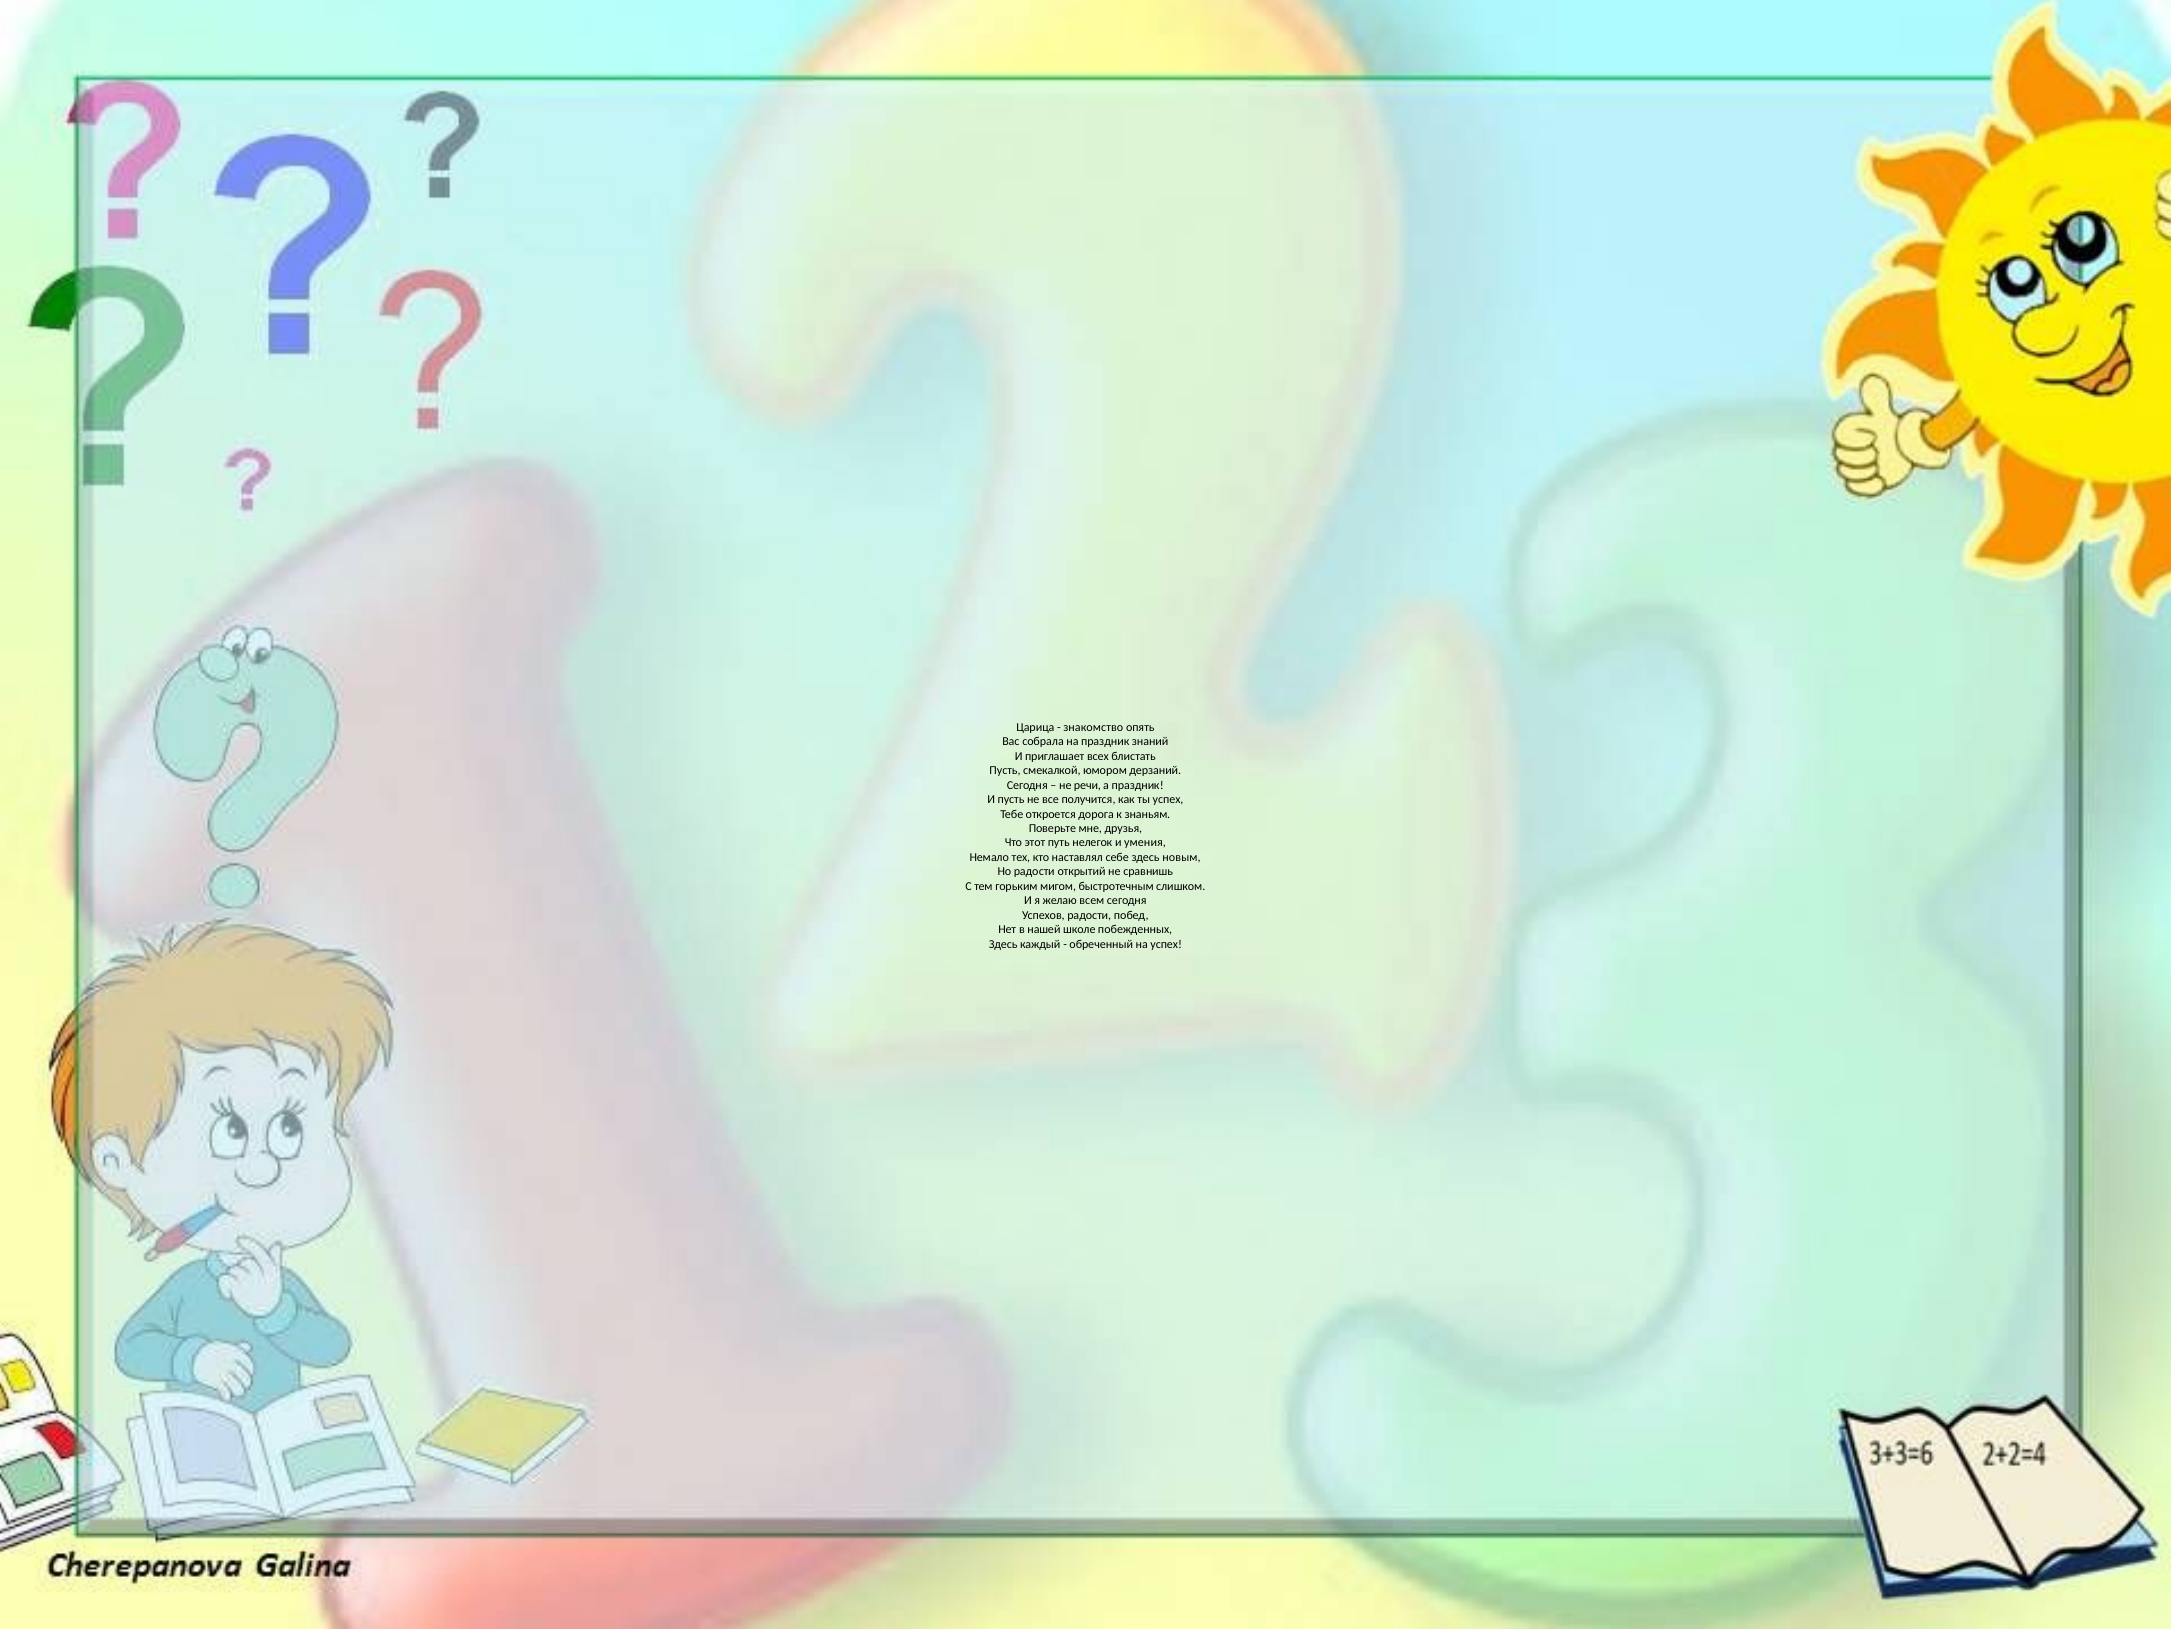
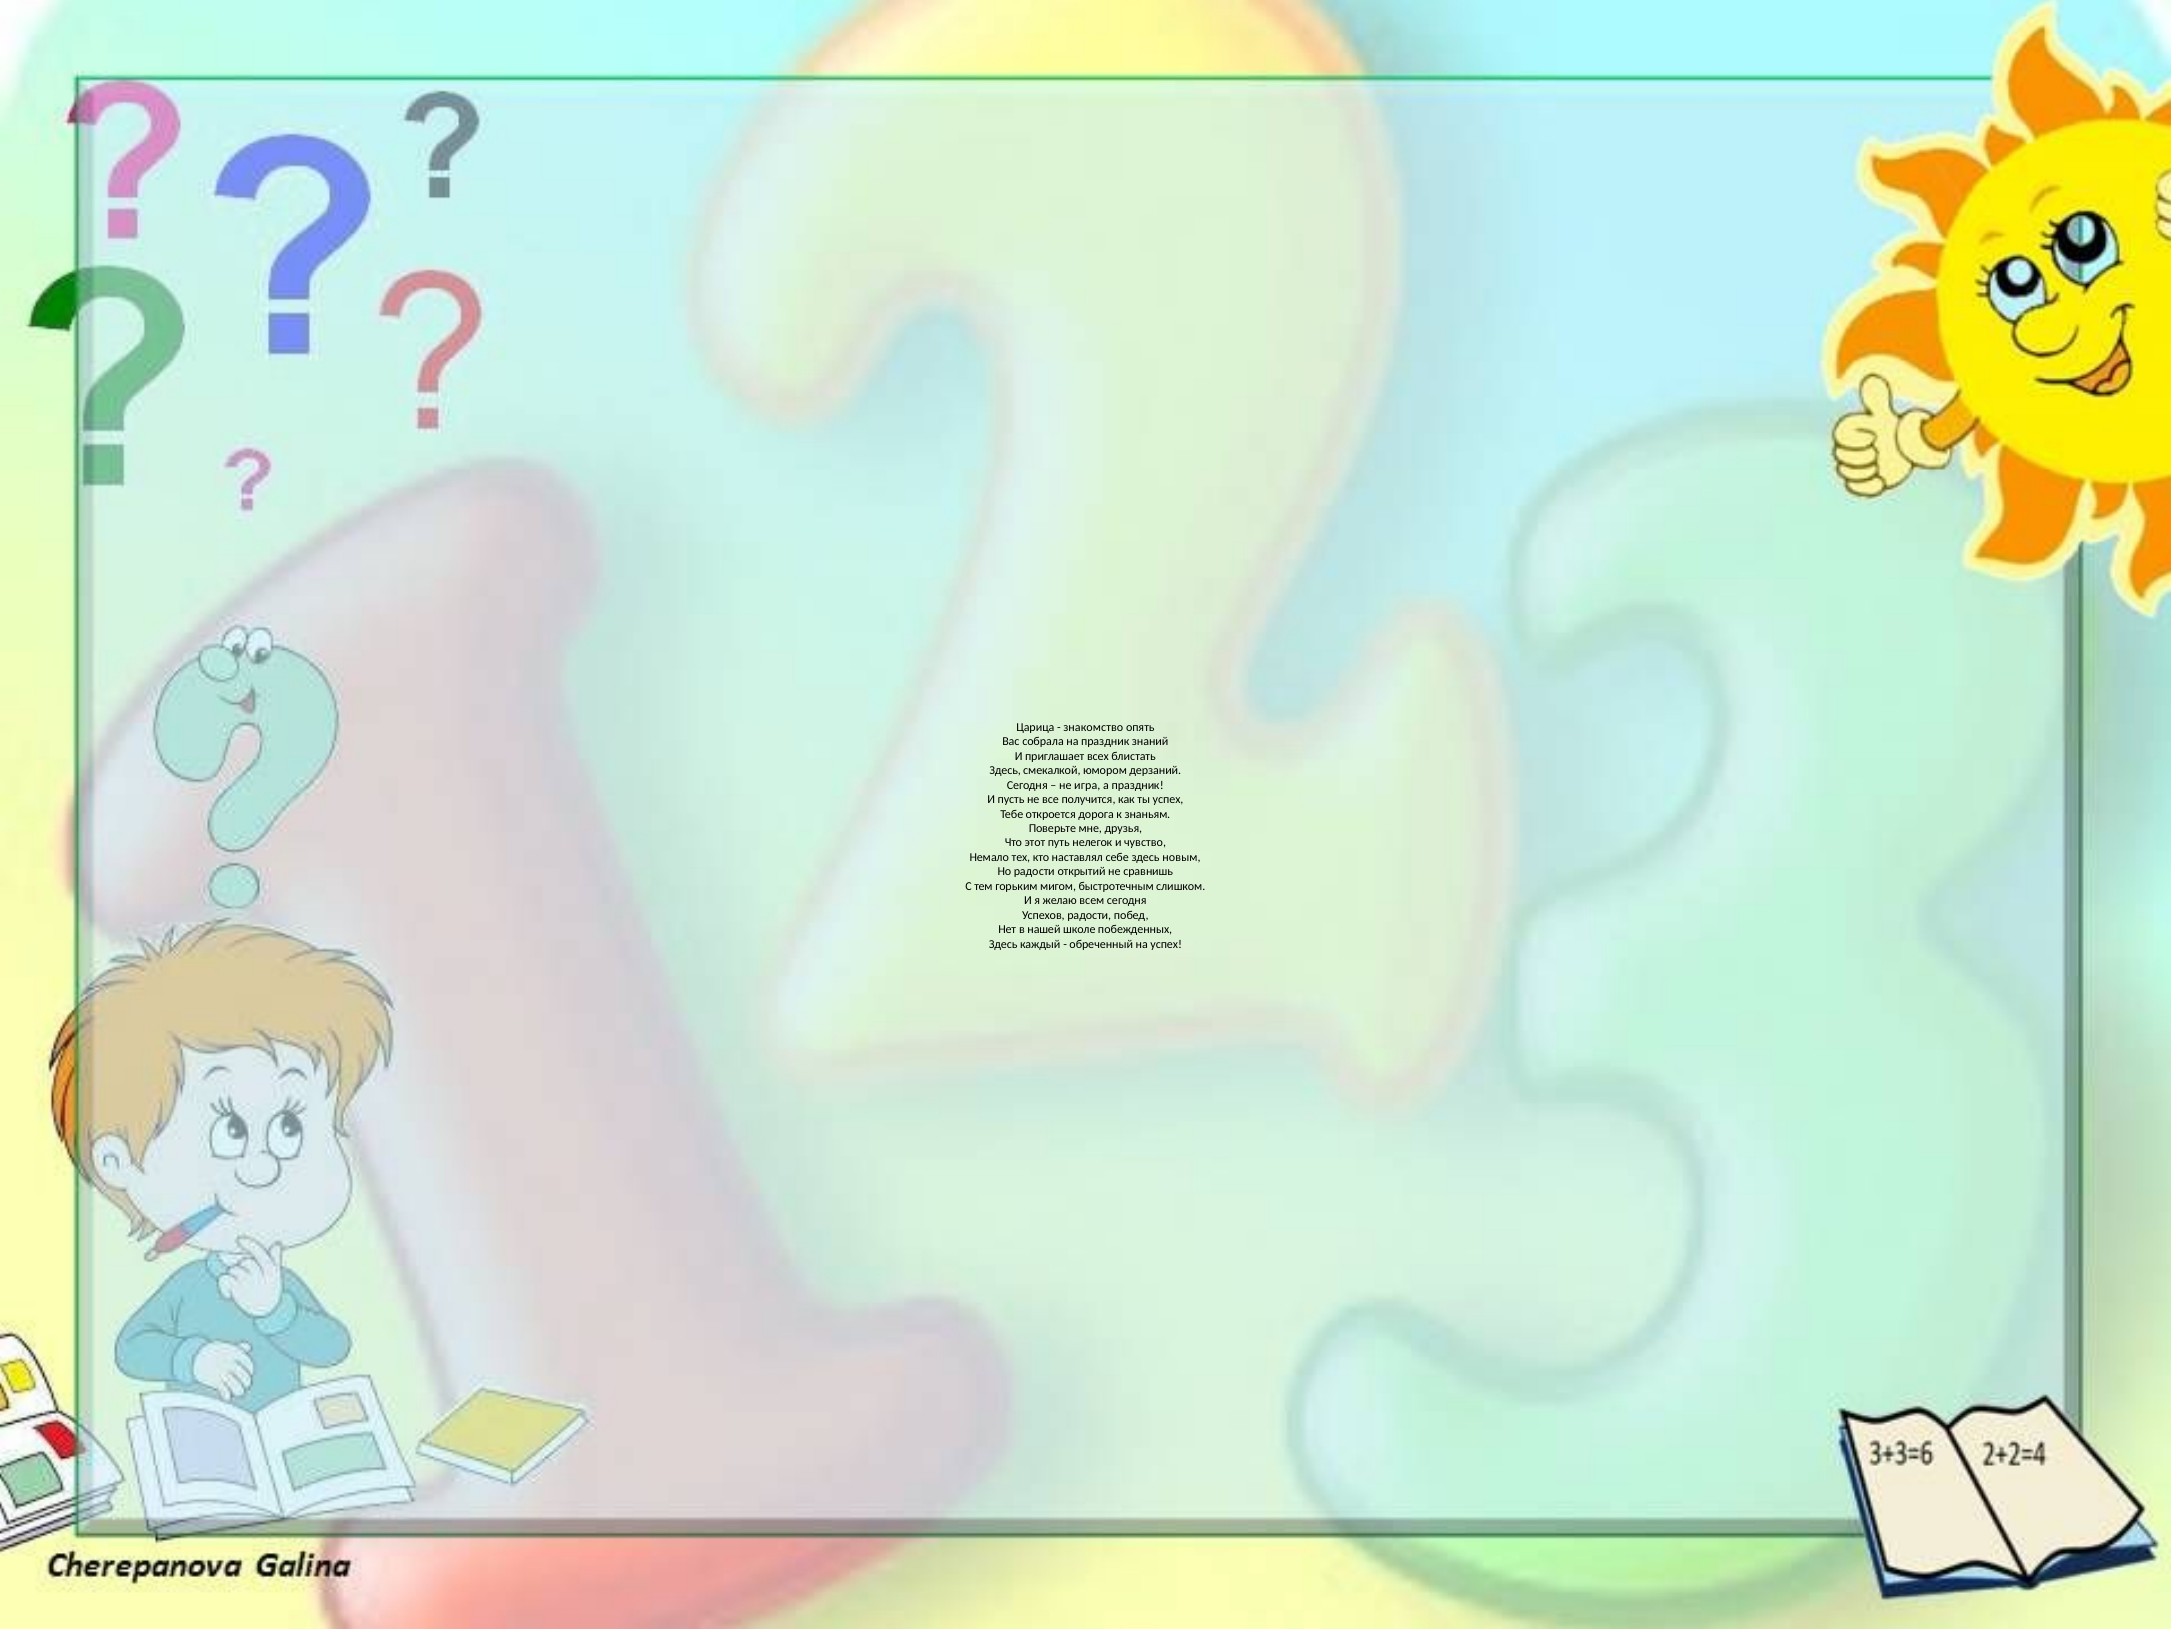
Пусть at (1005, 770): Пусть -> Здесь
речи: речи -> игра
умения: умения -> чувство
